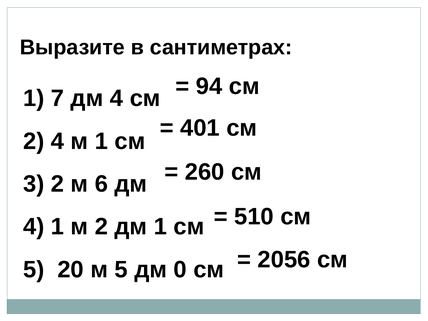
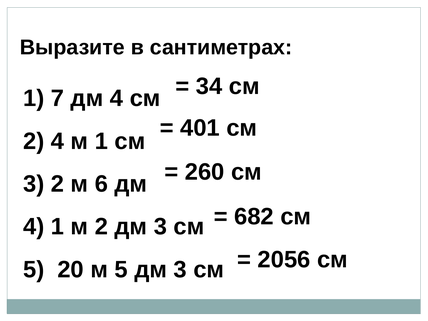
94: 94 -> 34
510: 510 -> 682
2 дм 1: 1 -> 3
5 дм 0: 0 -> 3
